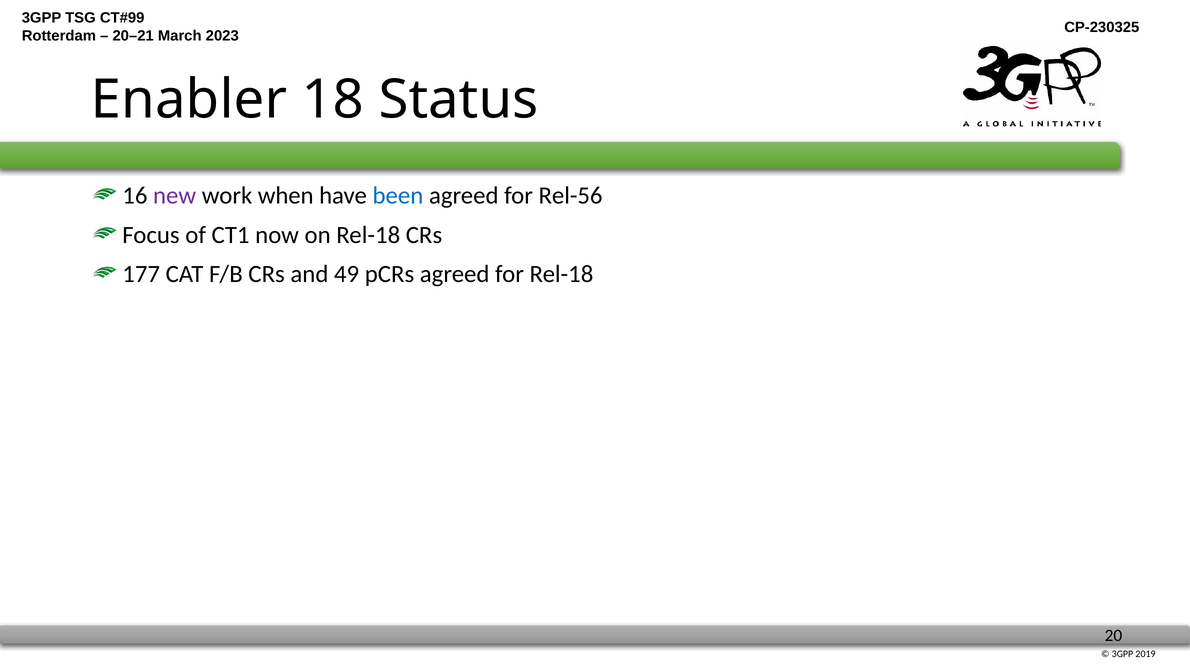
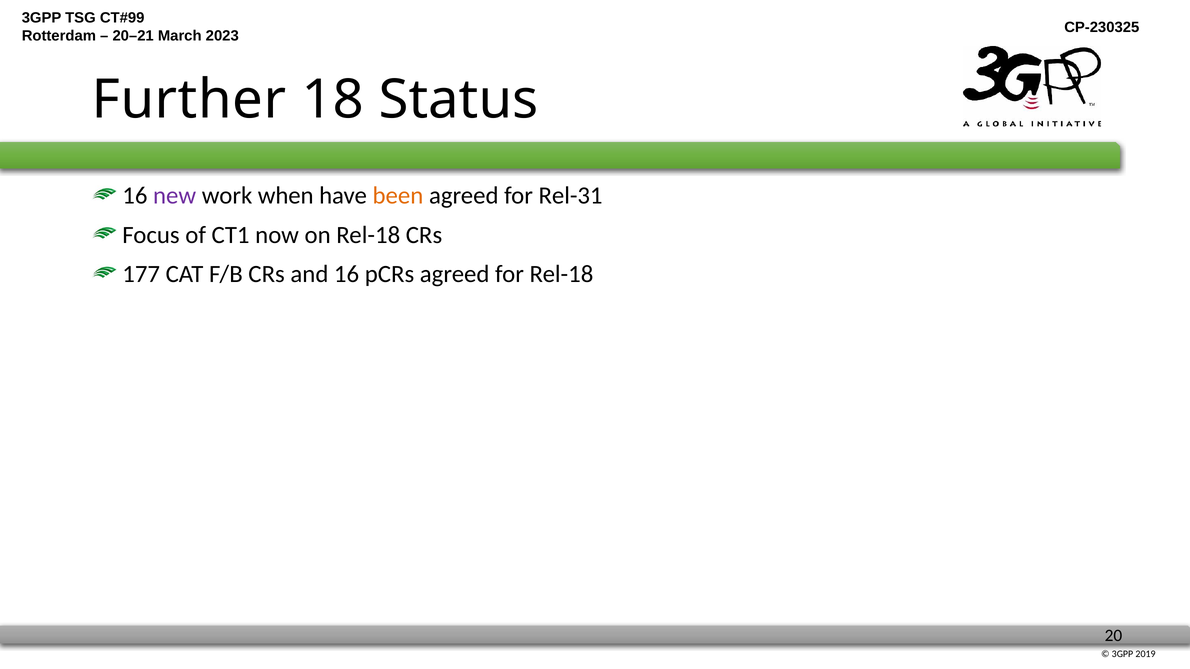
Enabler: Enabler -> Further
been colour: blue -> orange
Rel-56: Rel-56 -> Rel-31
and 49: 49 -> 16
